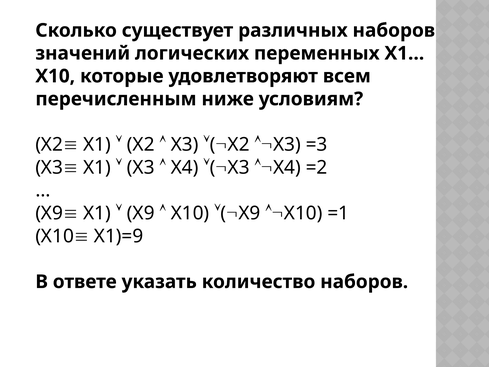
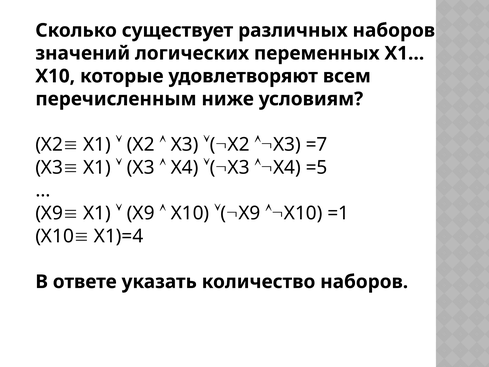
=3: =3 -> =7
=2: =2 -> =5
Х1)=9: Х1)=9 -> Х1)=4
